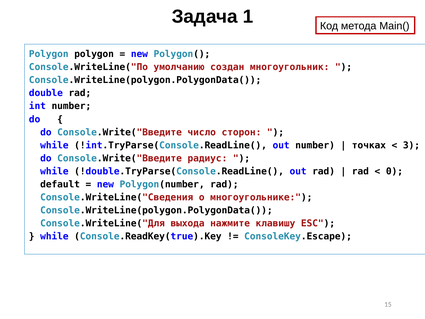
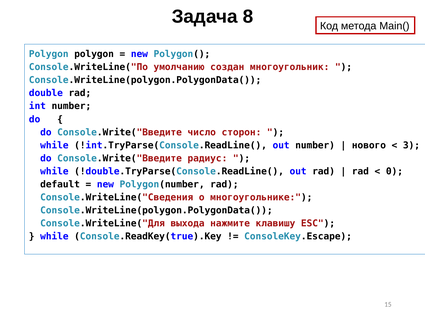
1: 1 -> 8
точках: точках -> нового
